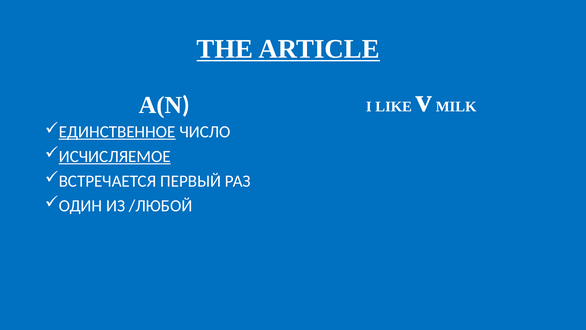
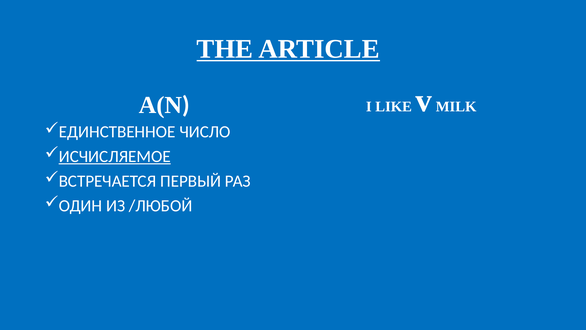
ЕДИНСТВЕННОЕ underline: present -> none
